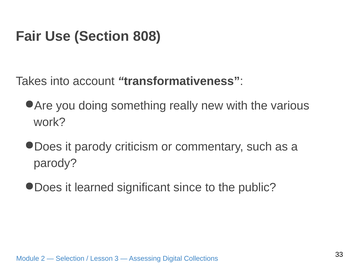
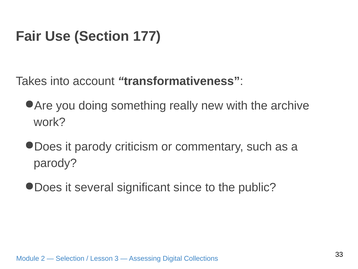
808: 808 -> 177
various: various -> archive
learned: learned -> several
